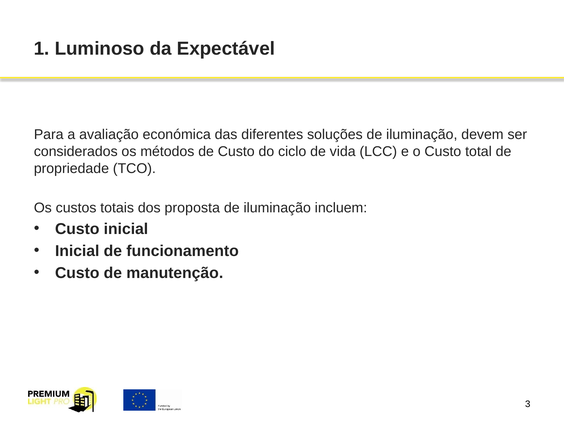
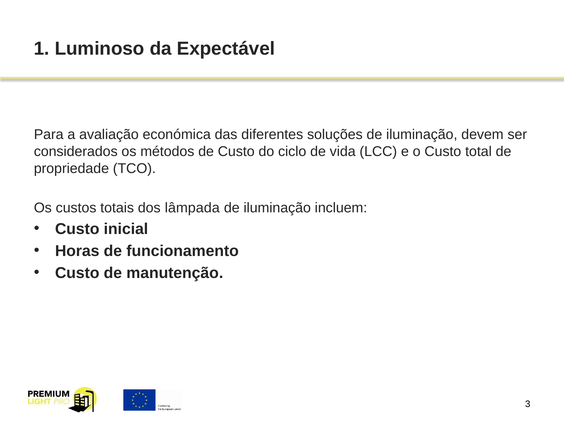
proposta: proposta -> lâmpada
Inicial at (77, 251): Inicial -> Horas
